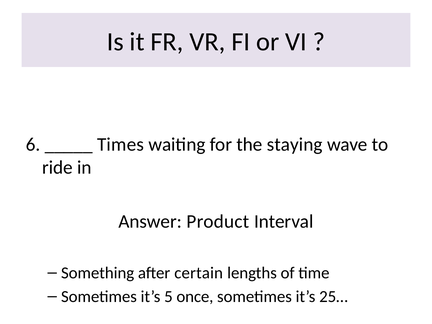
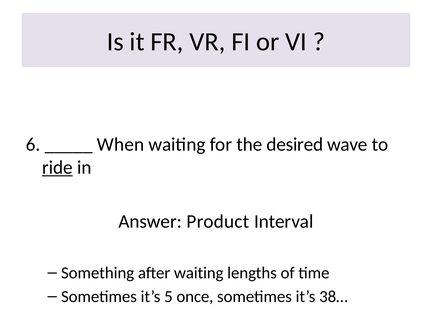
Times: Times -> When
staying: staying -> desired
ride underline: none -> present
after certain: certain -> waiting
25…: 25… -> 38…
